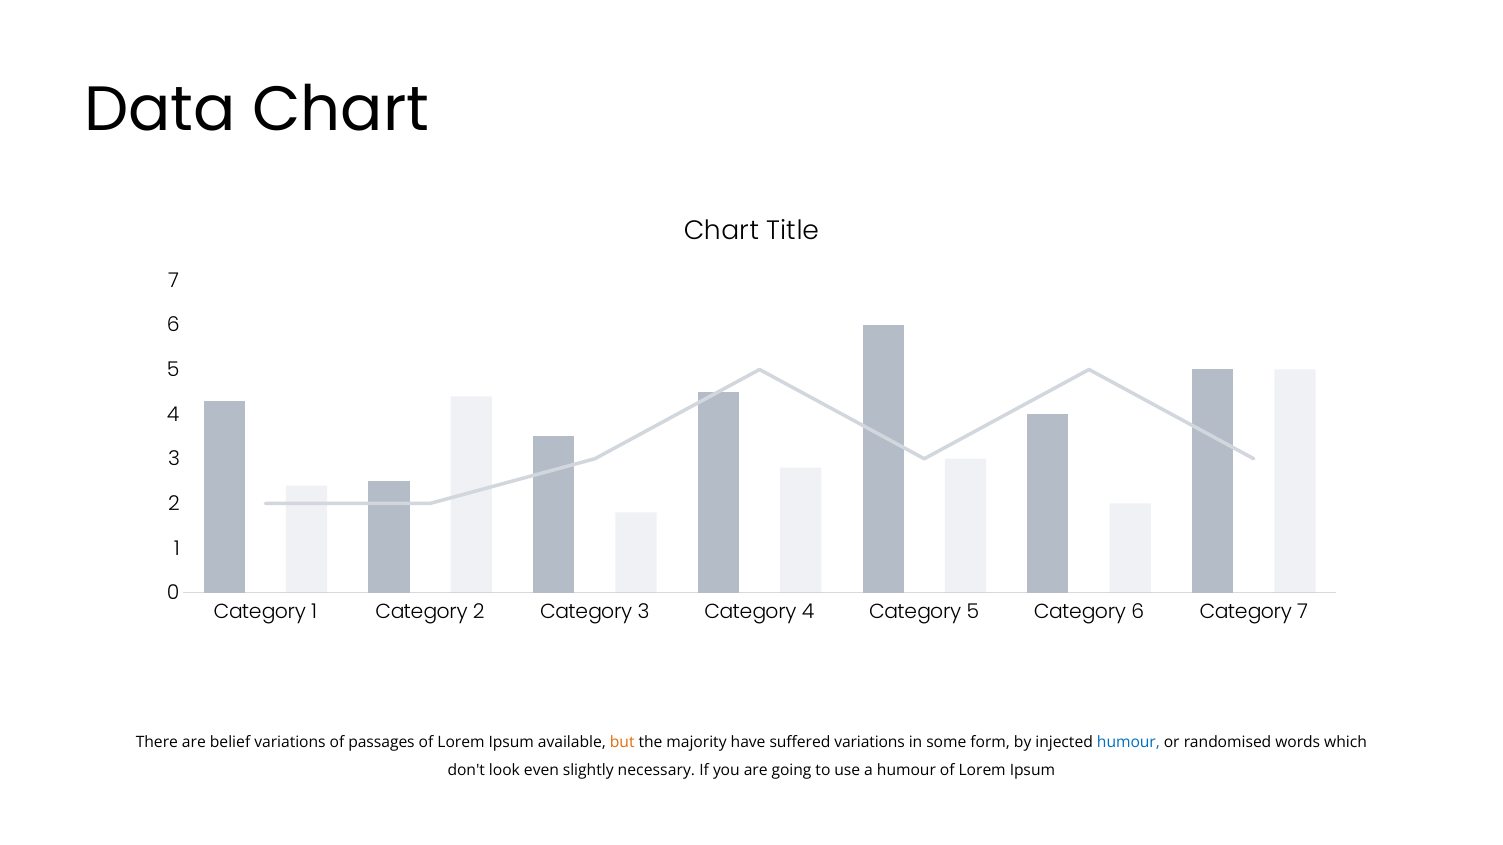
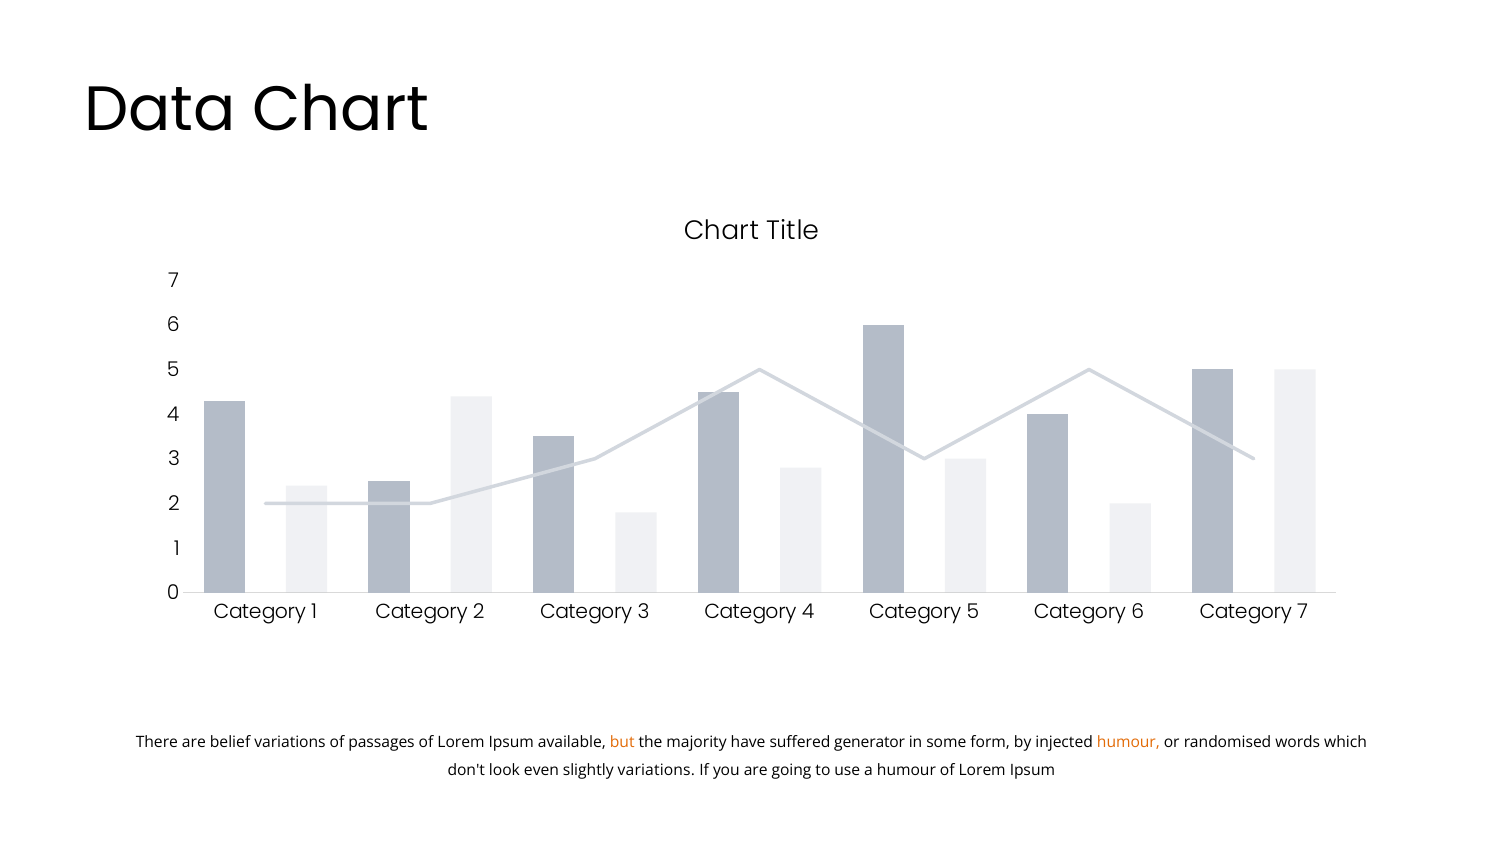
suffered variations: variations -> generator
humour at (1128, 743) colour: blue -> orange
slightly necessary: necessary -> variations
